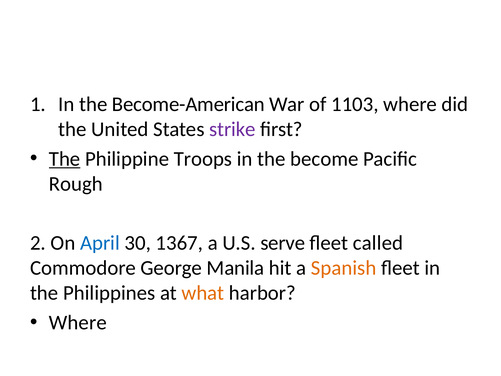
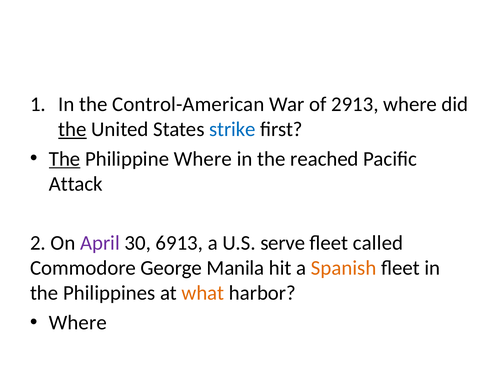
Become-American: Become-American -> Control-American
1103: 1103 -> 2913
the at (72, 129) underline: none -> present
strike colour: purple -> blue
Philippine Troops: Troops -> Where
become: become -> reached
Rough: Rough -> Attack
April colour: blue -> purple
1367: 1367 -> 6913
